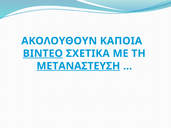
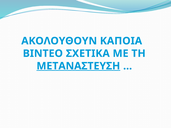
ΒΙΝΤΕΟ underline: present -> none
